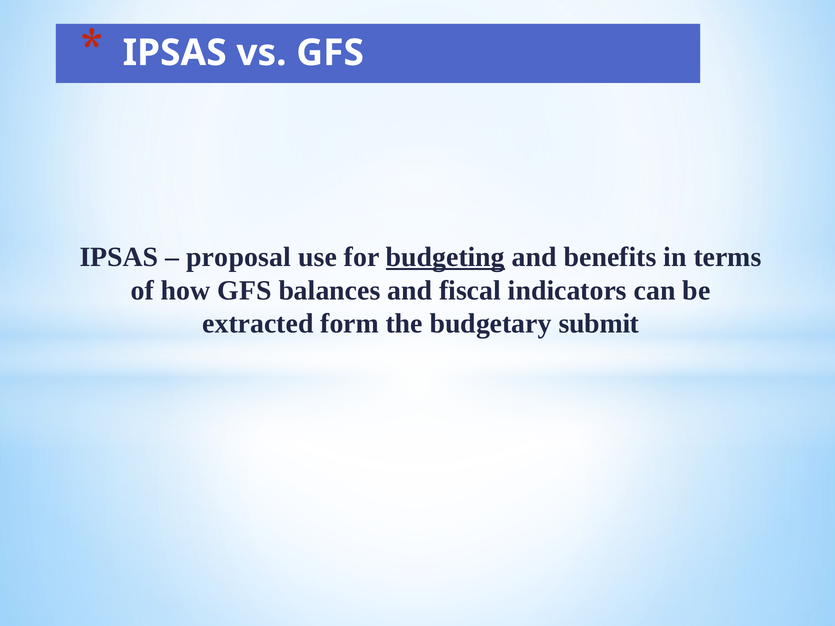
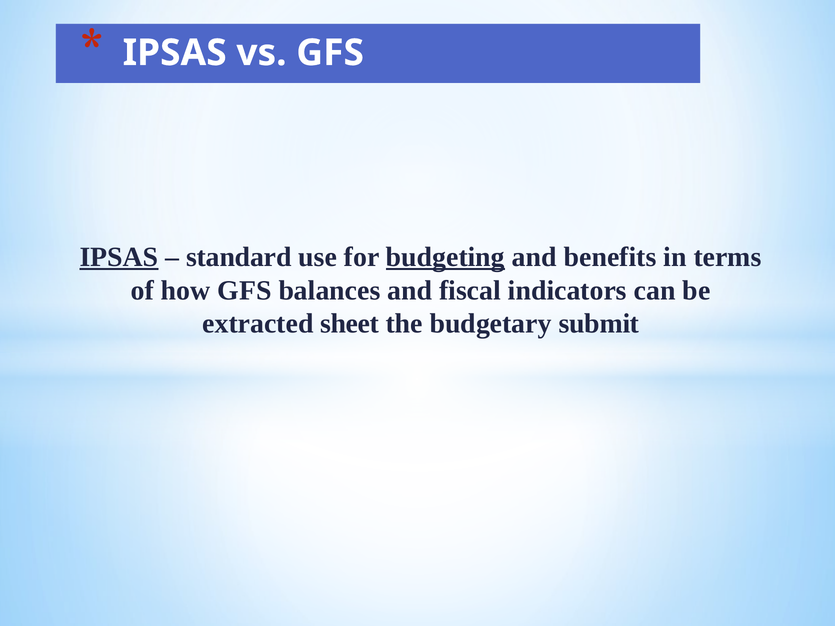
IPSAS at (119, 257) underline: none -> present
proposal: proposal -> standard
form: form -> sheet
